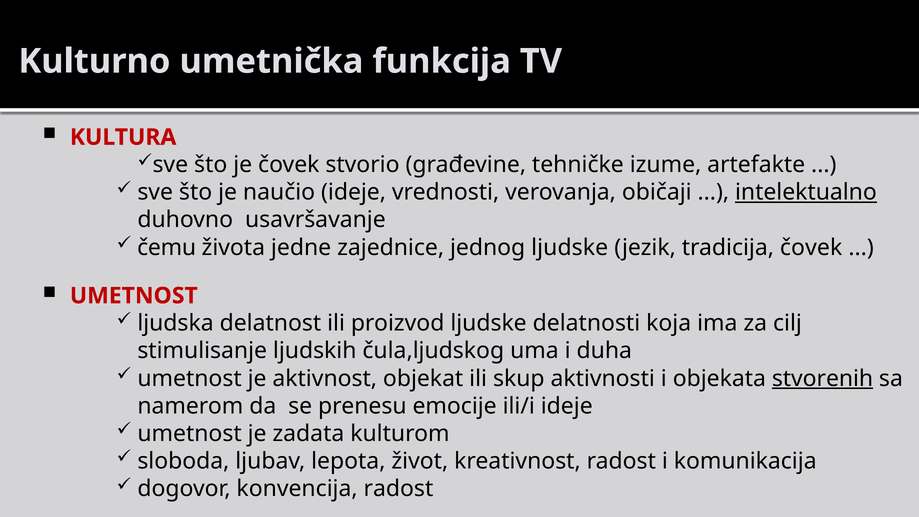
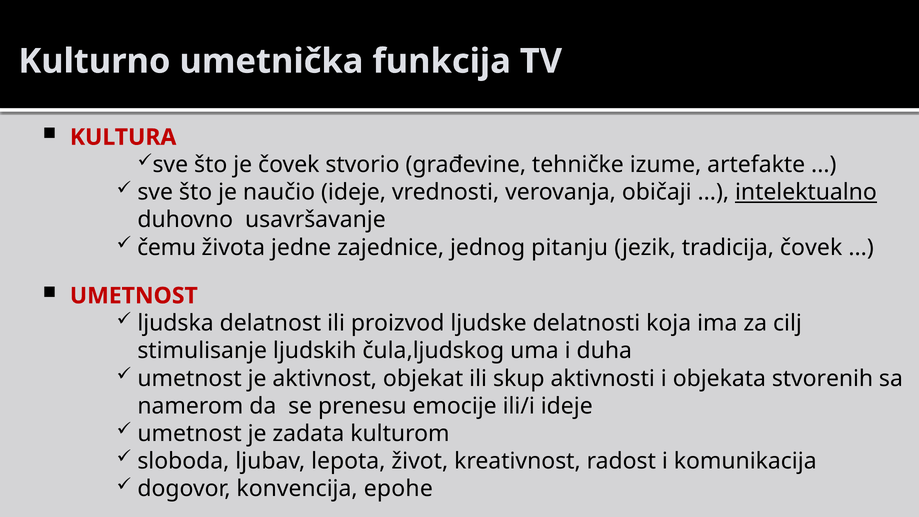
jednog ljudske: ljudske -> pitanju
stvorenih underline: present -> none
konvencija radost: radost -> epohe
